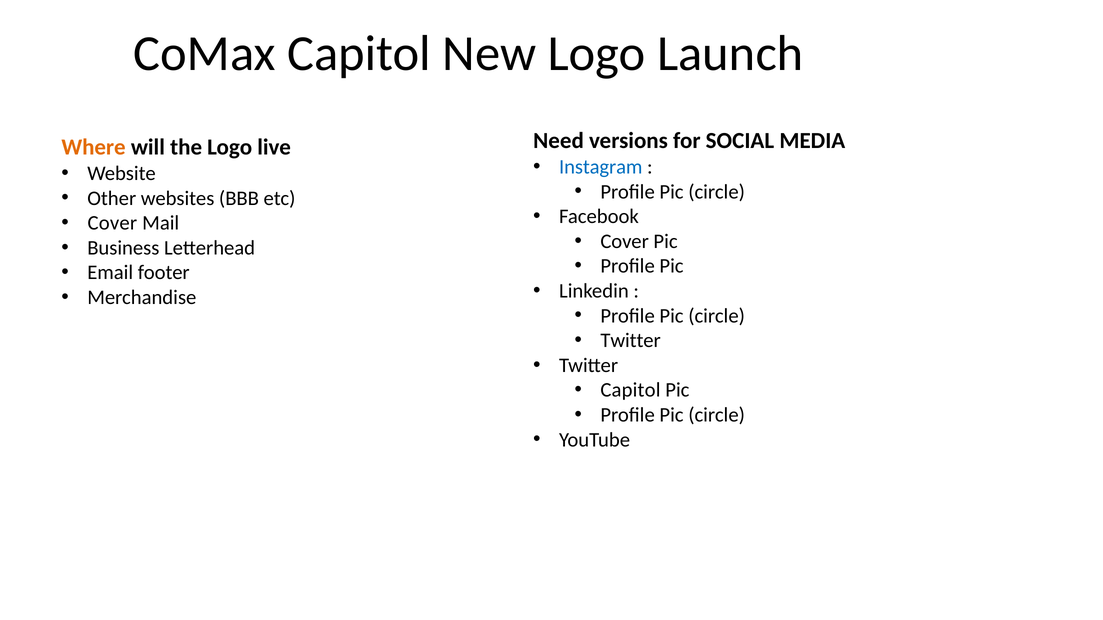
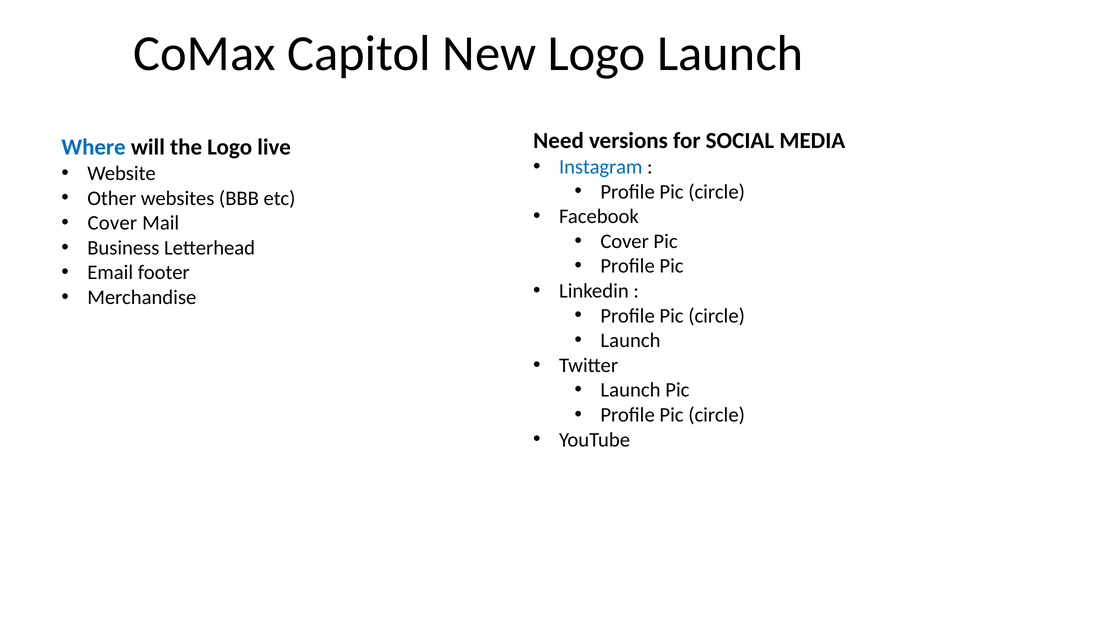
Where colour: orange -> blue
Twitter at (631, 341): Twitter -> Launch
Capitol at (630, 390): Capitol -> Launch
